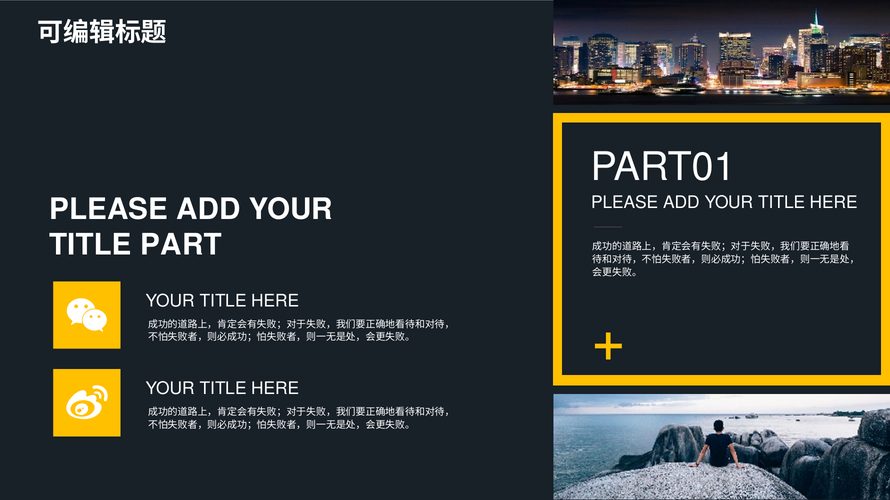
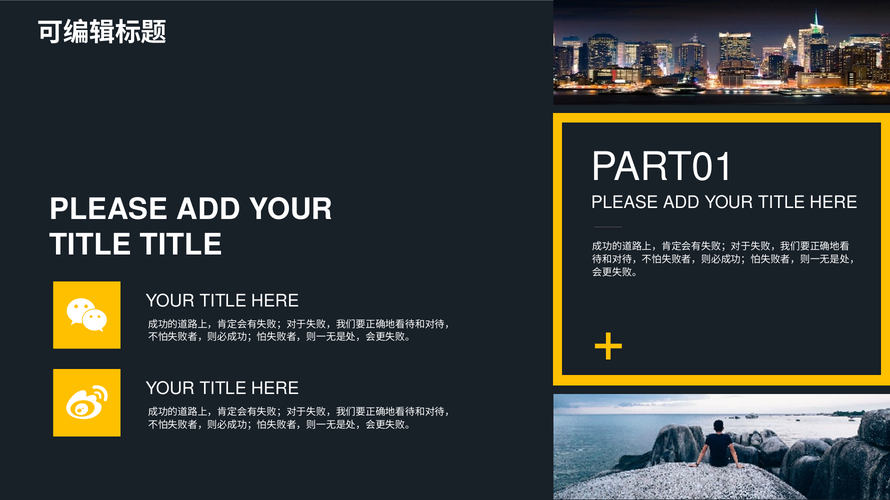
TITLE PART: PART -> TITLE
